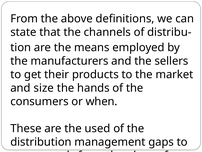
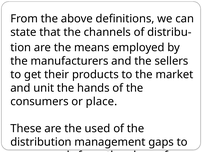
size: size -> unit
or when: when -> place
